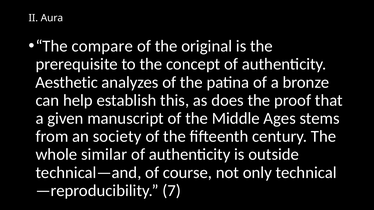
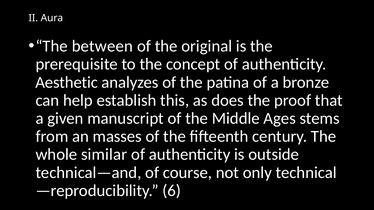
compare: compare -> between
society: society -> masses
7: 7 -> 6
